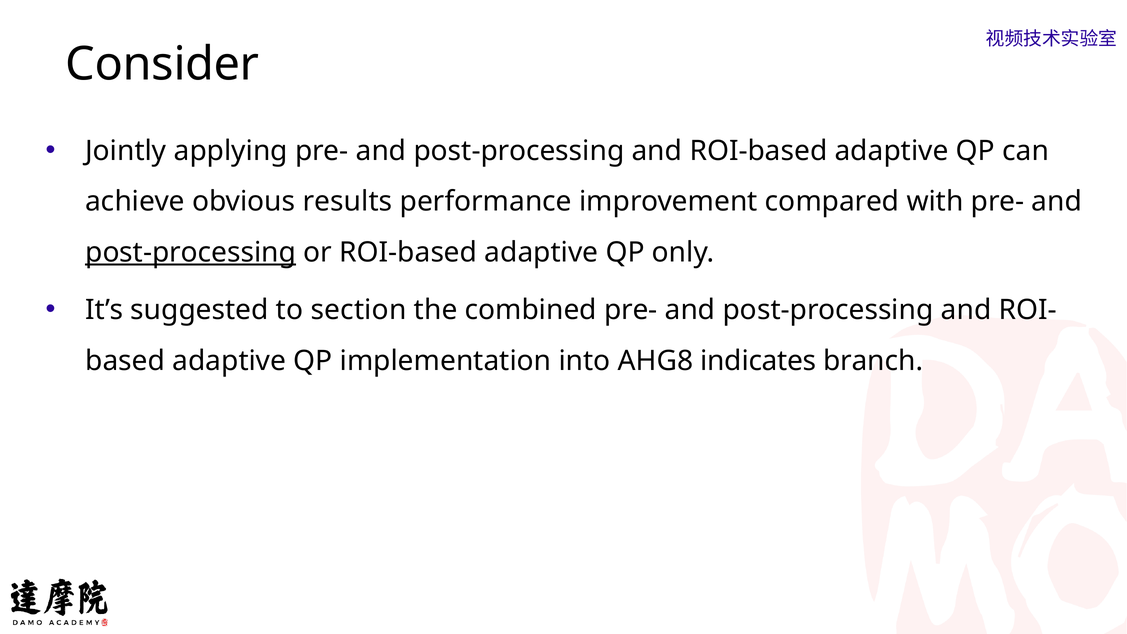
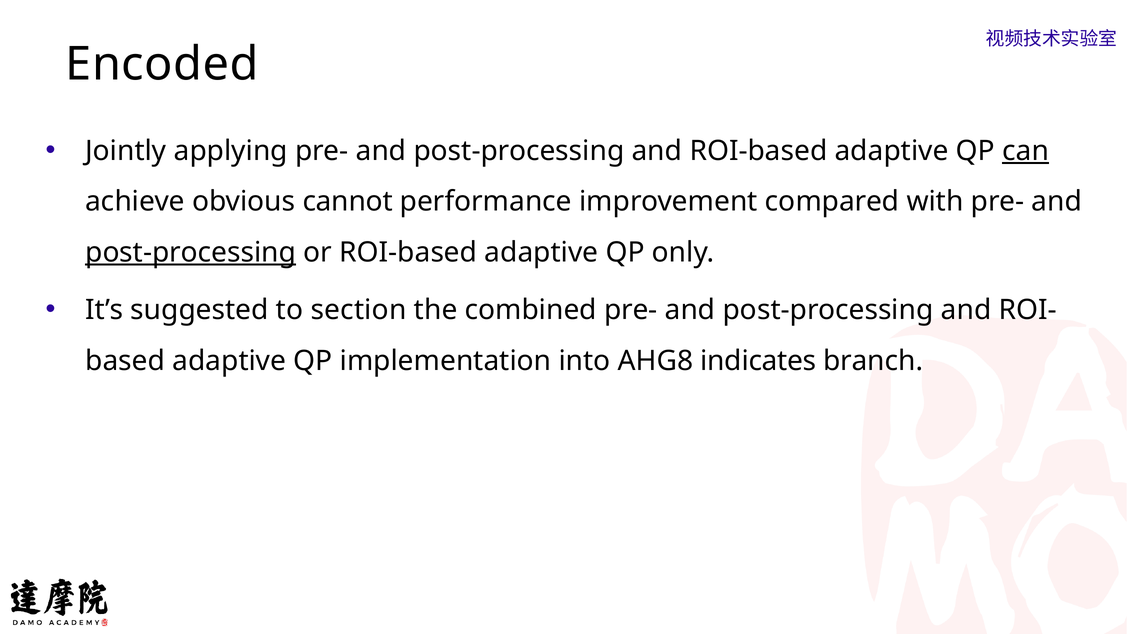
Consider: Consider -> Encoded
can underline: none -> present
results: results -> cannot
